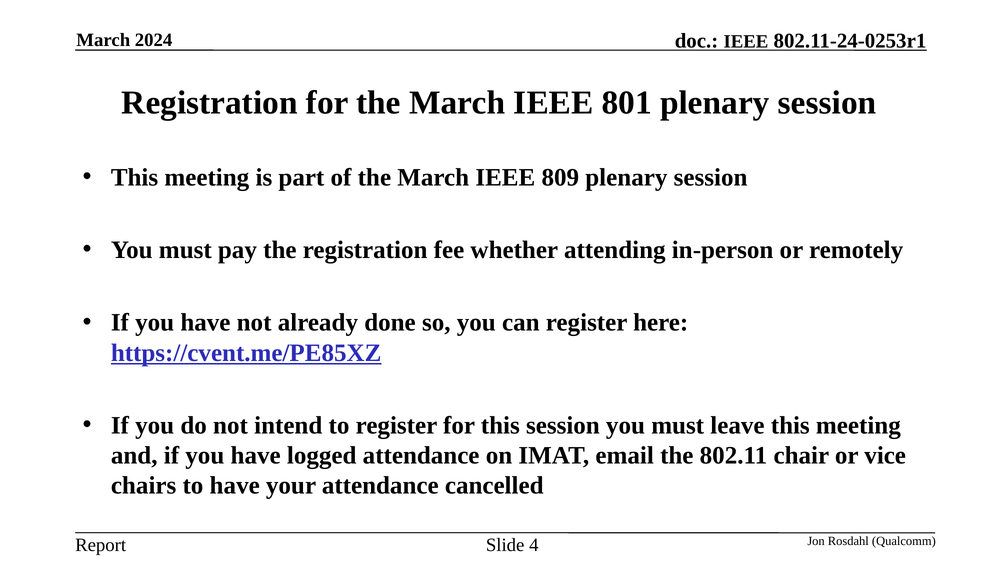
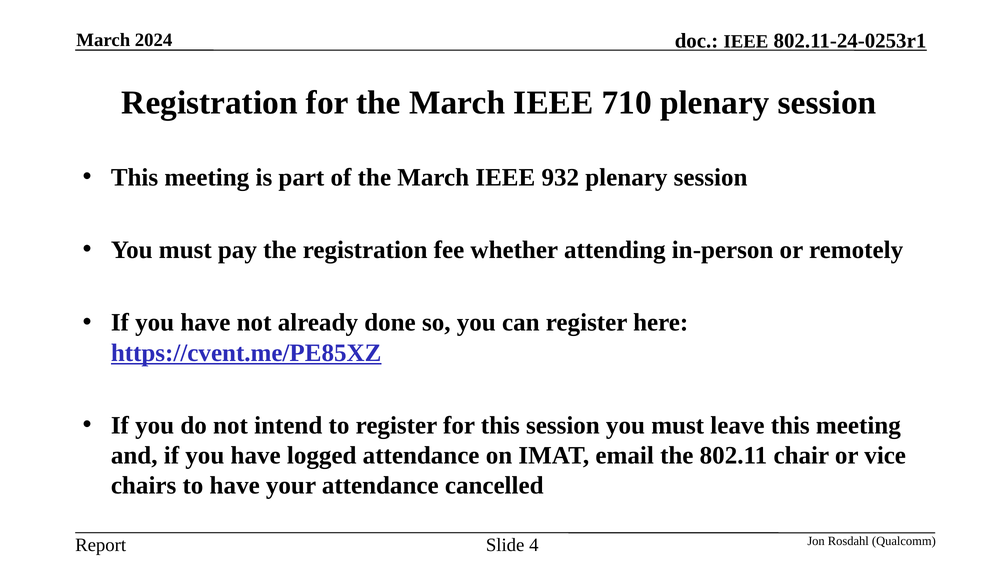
801: 801 -> 710
809: 809 -> 932
